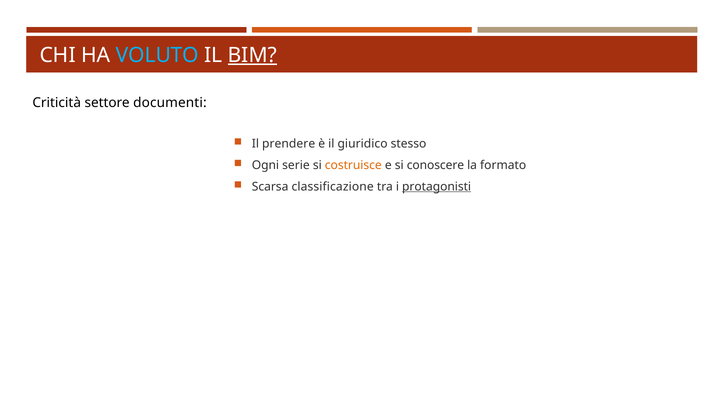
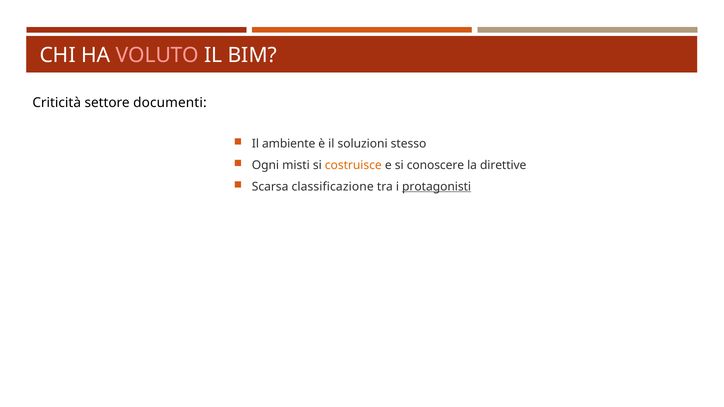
VOLUTO colour: light blue -> pink
BIM underline: present -> none
prendere: prendere -> ambiente
giuridico: giuridico -> soluzioni
serie: serie -> misti
formato: formato -> direttive
